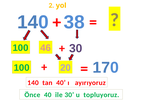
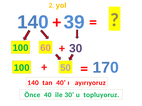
38: 38 -> 39
46: 46 -> 60
20: 20 -> 50
